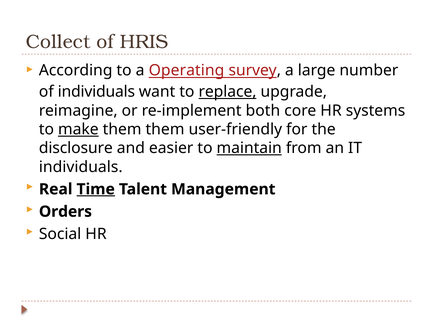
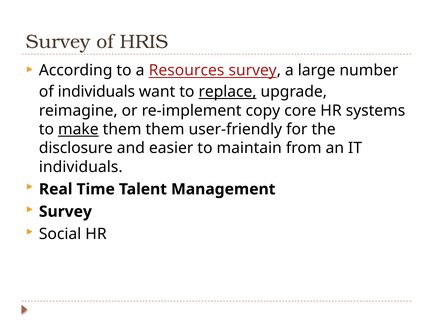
Collect at (58, 42): Collect -> Survey
Operating: Operating -> Resources
both: both -> copy
maintain underline: present -> none
Time underline: present -> none
Orders at (65, 211): Orders -> Survey
